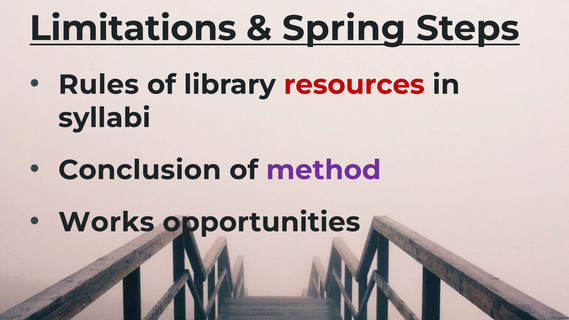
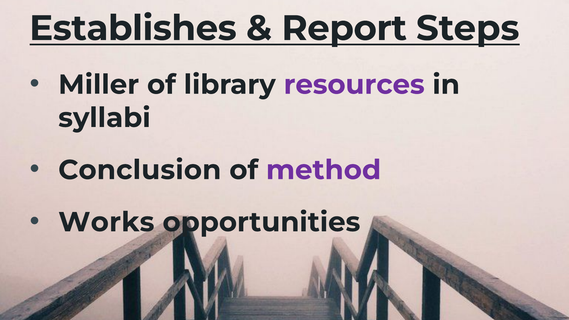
Limitations: Limitations -> Establishes
Spring: Spring -> Report
Rules: Rules -> Miller
resources colour: red -> purple
